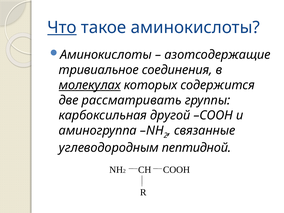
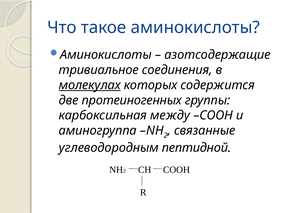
Что underline: present -> none
рассматривать: рассматривать -> протеиногенных
другой: другой -> между
